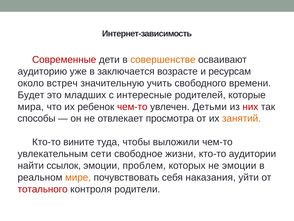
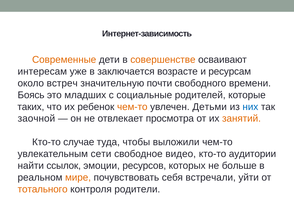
Современные colour: red -> orange
аудиторию: аудиторию -> интересам
учить: учить -> почти
Будет: Будет -> Боясь
интересные: интересные -> социальные
мира: мира -> таких
чем-то at (132, 107) colour: red -> orange
них colour: red -> blue
способы: способы -> заочной
вините: вините -> случае
жизни: жизни -> видео
проблем: проблем -> ресурсов
не эмоции: эмоции -> больше
наказания: наказания -> встречали
тотального colour: red -> orange
